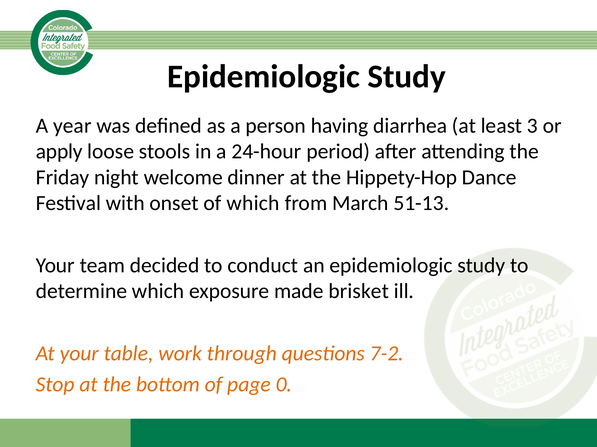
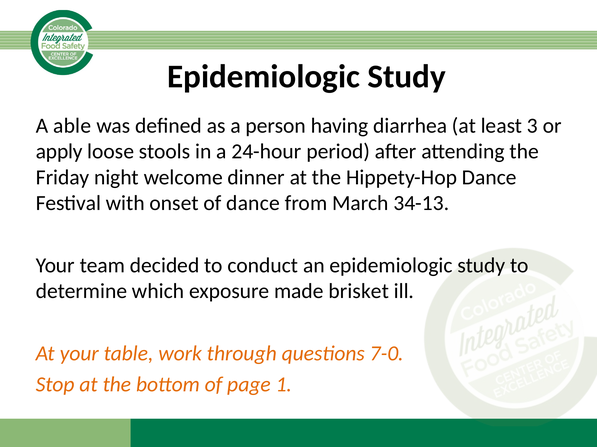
year: year -> able
of which: which -> dance
51-13: 51-13 -> 34-13
7-2: 7-2 -> 7-0
0: 0 -> 1
